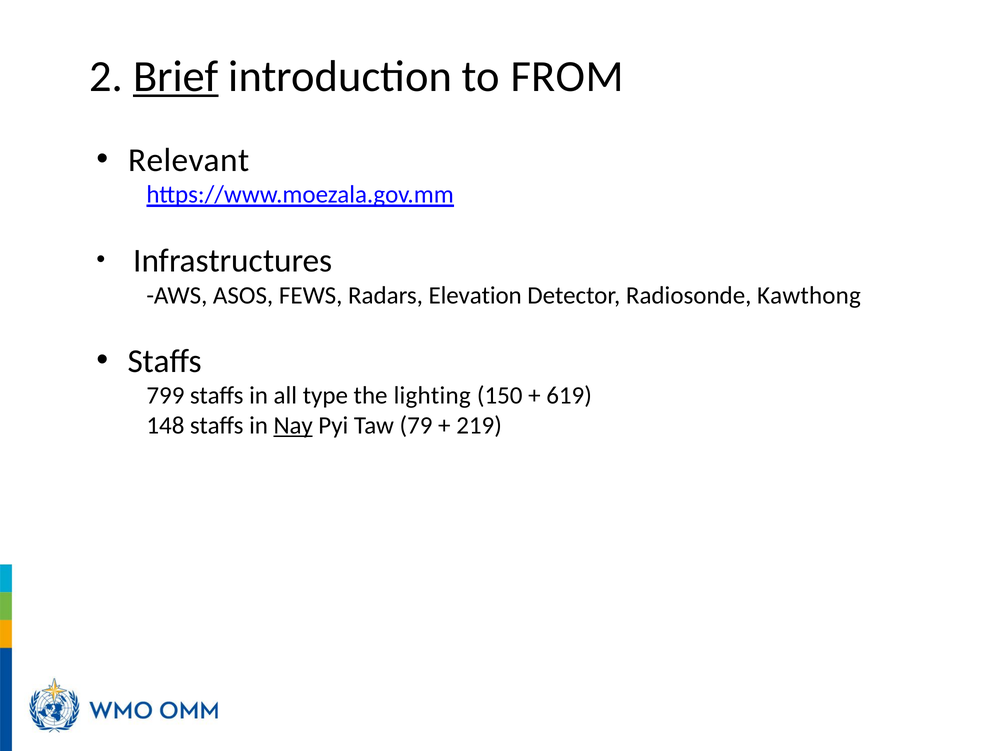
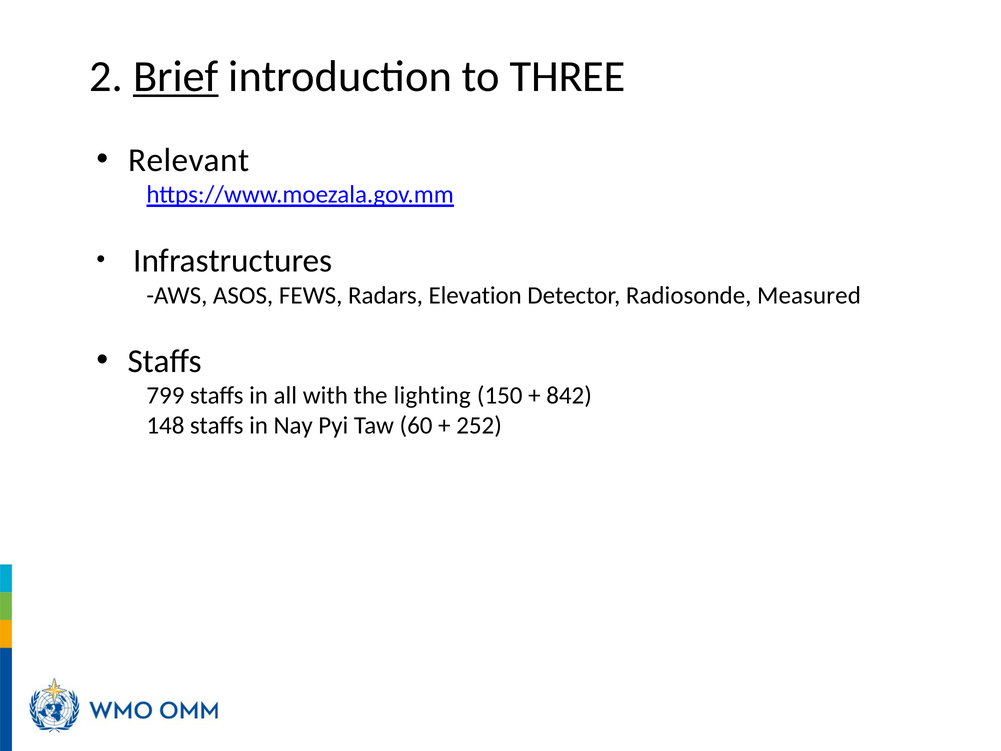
FROM: FROM -> THREE
Kawthong: Kawthong -> Measured
type: type -> with
619: 619 -> 842
Nay underline: present -> none
79: 79 -> 60
219: 219 -> 252
